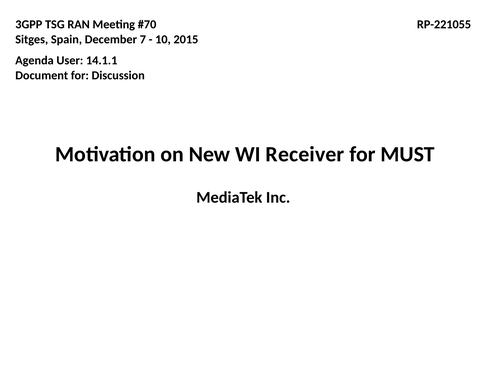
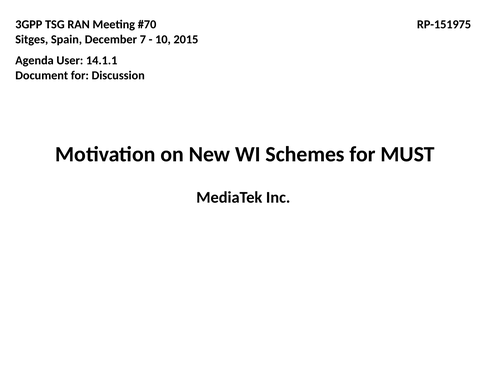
RP-221055: RP-221055 -> RP-151975
Receiver: Receiver -> Schemes
